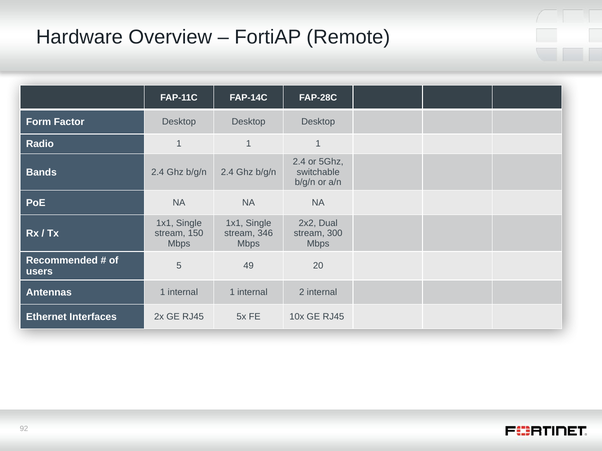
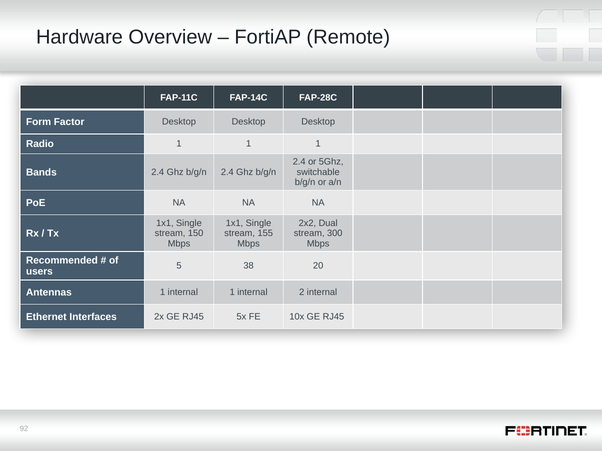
346: 346 -> 155
49: 49 -> 38
